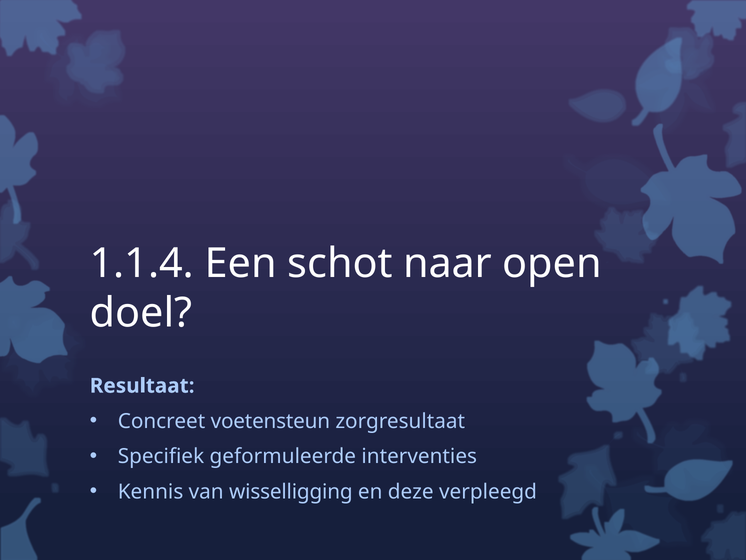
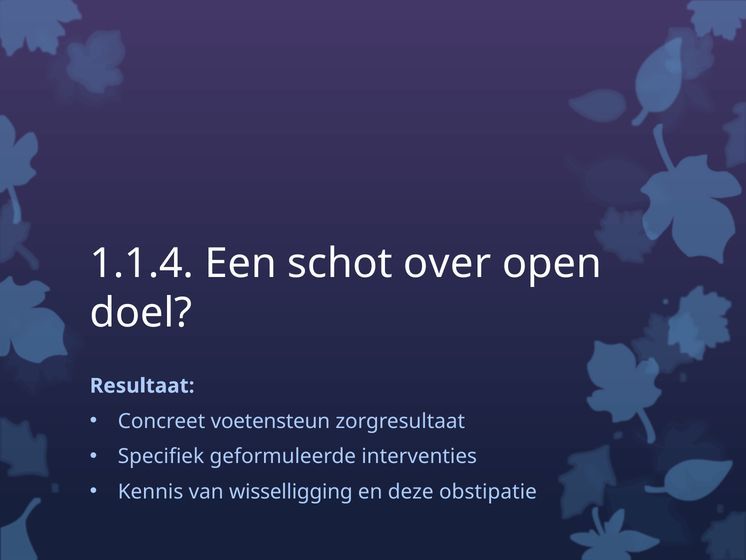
naar: naar -> over
verpleegd: verpleegd -> obstipatie
